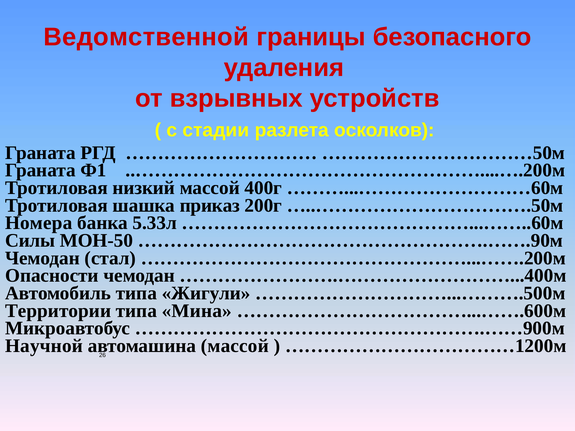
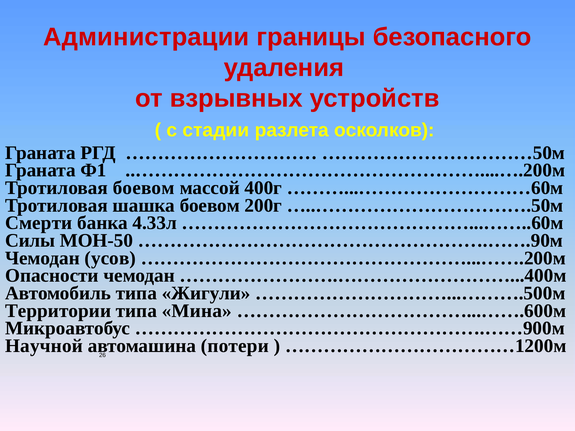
Ведомственной: Ведомственной -> Администрации
Тротиловая низкий: низкий -> боевом
шашка приказ: приказ -> боевом
Номера: Номера -> Смерти
5.33л: 5.33л -> 4.33л
стал: стал -> усов
массой at (235, 346): массой -> потери
